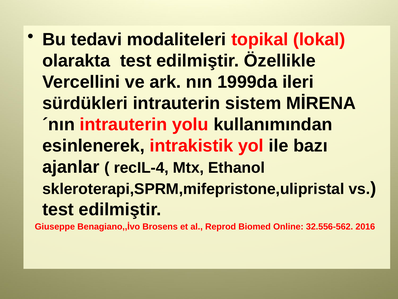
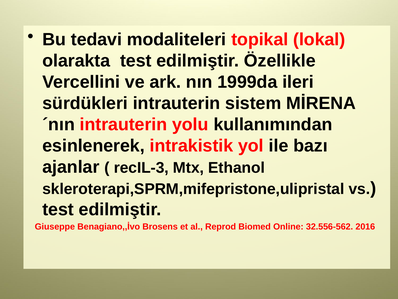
recIL-4: recIL-4 -> recIL-3
